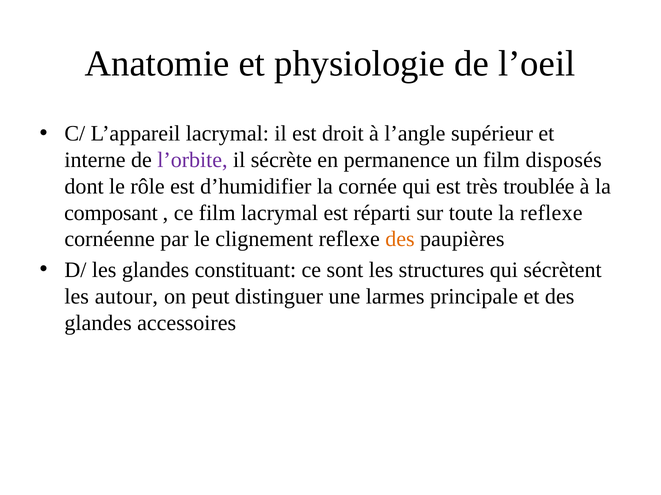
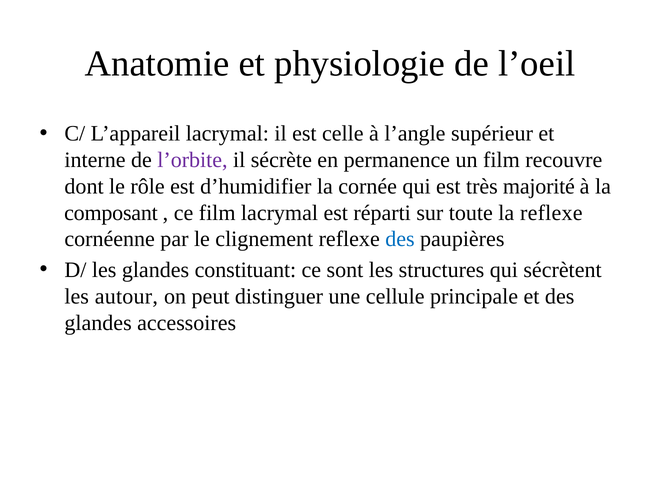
droit: droit -> celle
disposés: disposés -> recouvre
troublée: troublée -> majorité
des at (400, 240) colour: orange -> blue
larmes: larmes -> cellule
